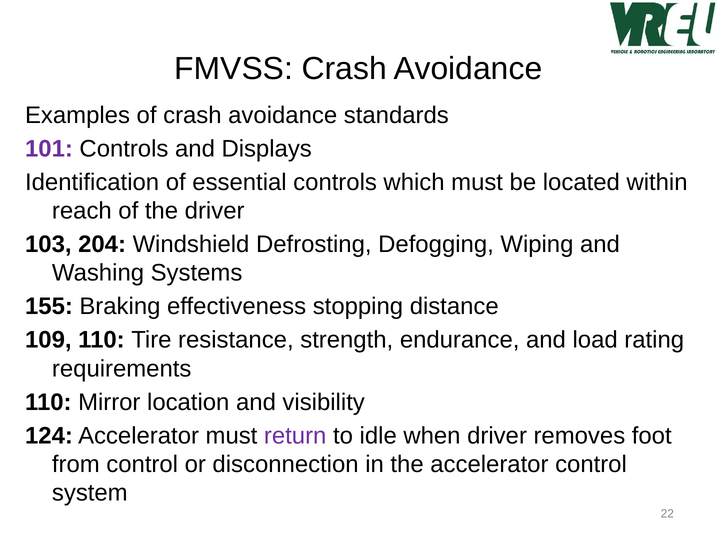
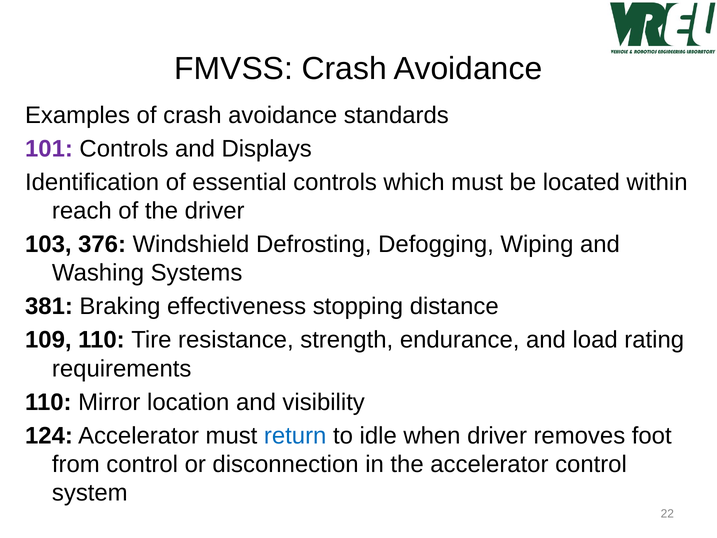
204: 204 -> 376
155: 155 -> 381
return colour: purple -> blue
